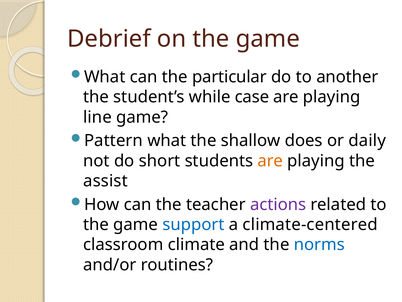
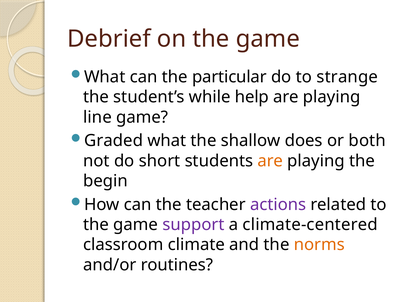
another: another -> strange
case: case -> help
Pattern: Pattern -> Graded
daily: daily -> both
assist: assist -> begin
support colour: blue -> purple
norms colour: blue -> orange
